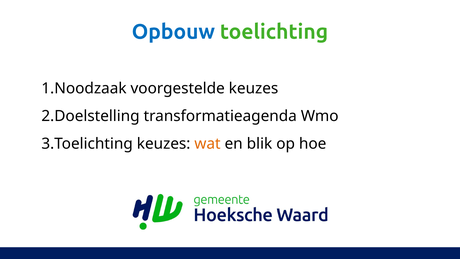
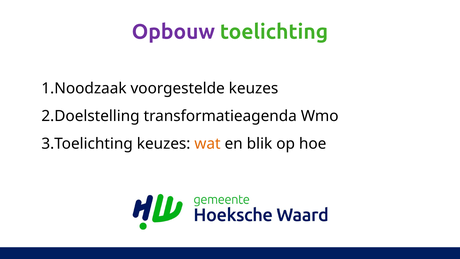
Opbouw colour: blue -> purple
